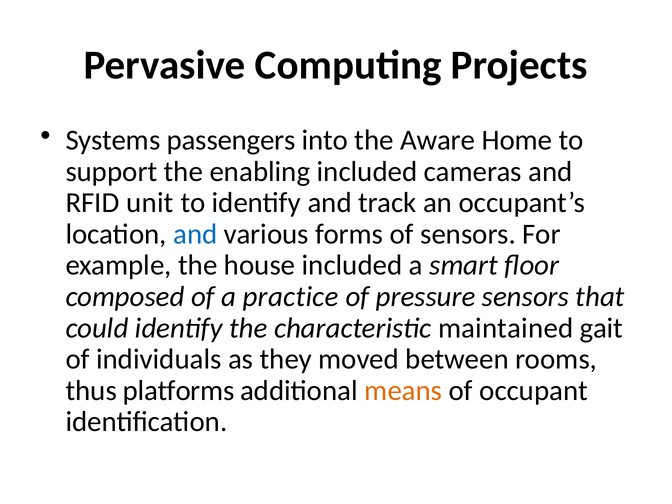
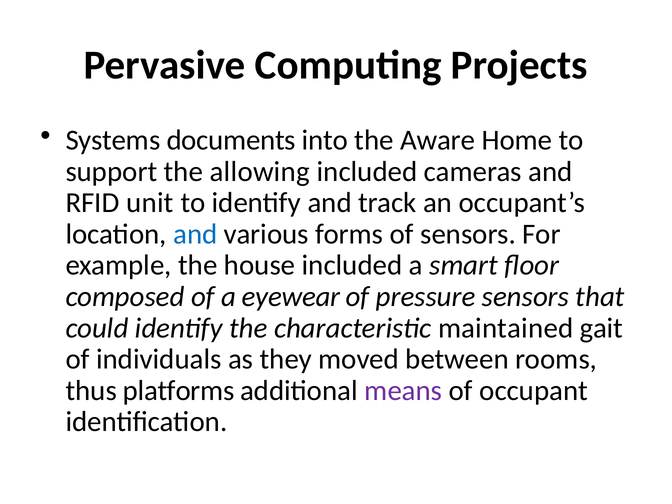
passengers: passengers -> documents
enabling: enabling -> allowing
practice: practice -> eyewear
means colour: orange -> purple
